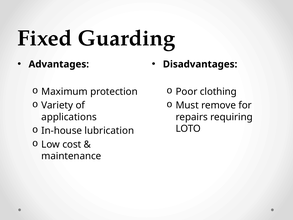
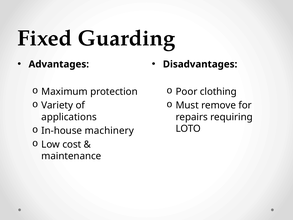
lubrication: lubrication -> machinery
